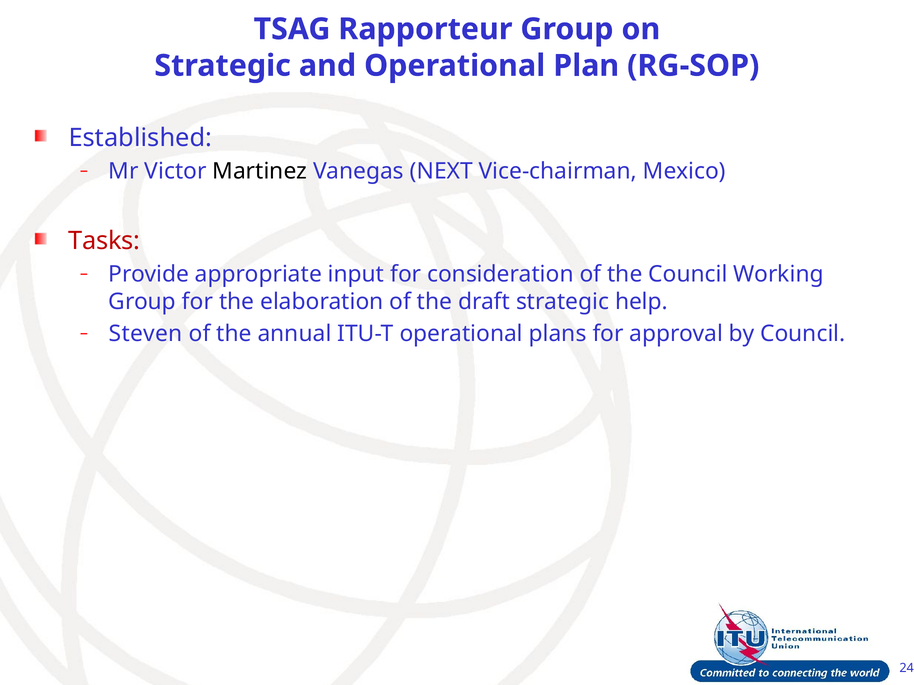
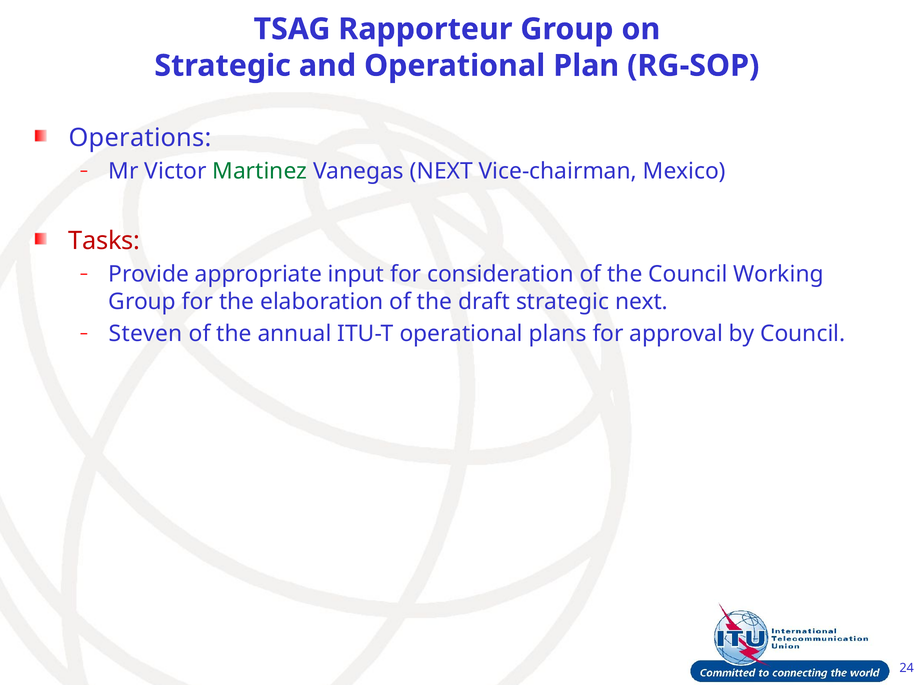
Established: Established -> Operations
Martinez colour: black -> green
strategic help: help -> next
